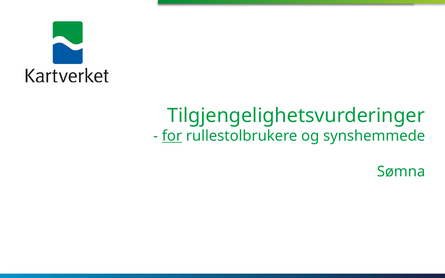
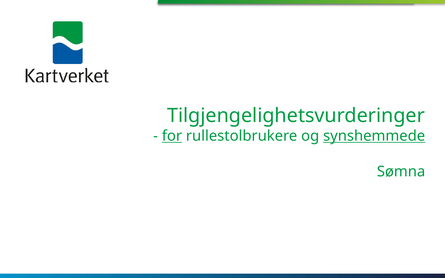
synshemmede underline: none -> present
